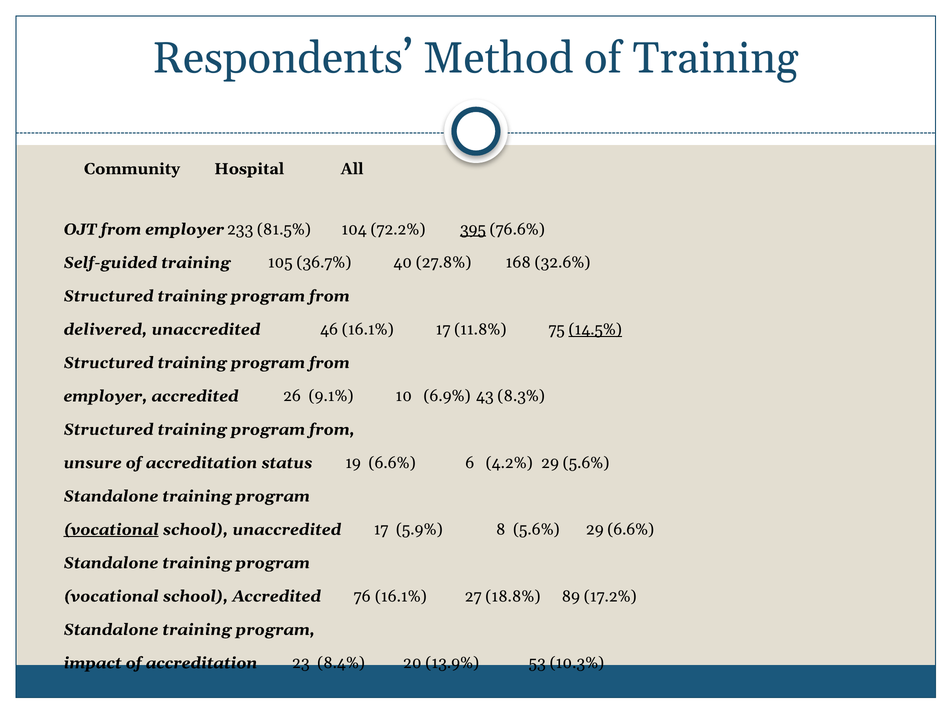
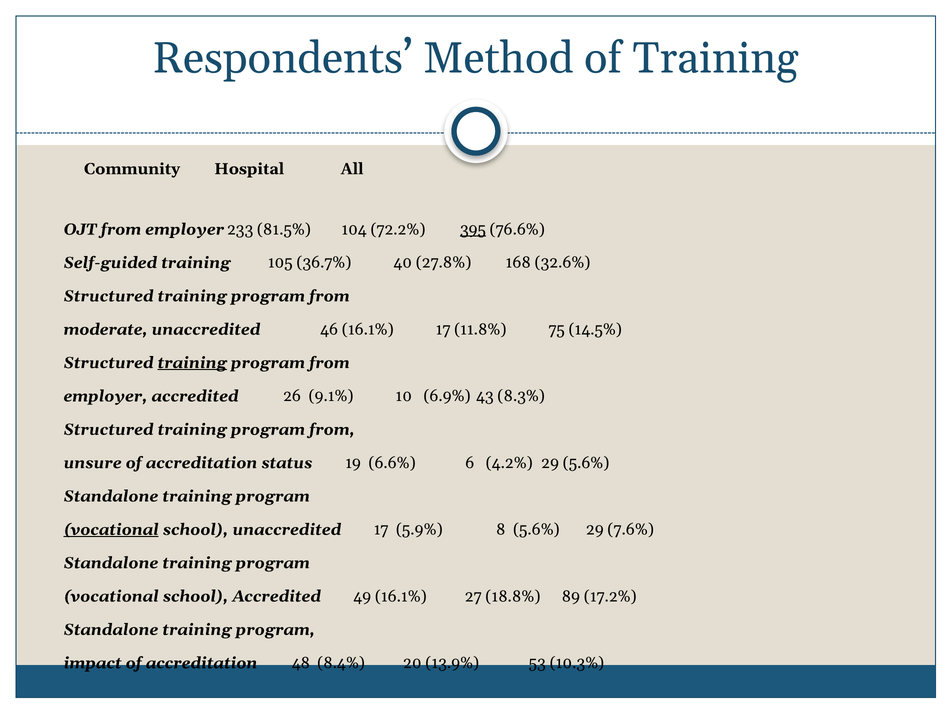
delivered: delivered -> moderate
14.5% underline: present -> none
training at (192, 363) underline: none -> present
29 6.6%: 6.6% -> 7.6%
76: 76 -> 49
23: 23 -> 48
